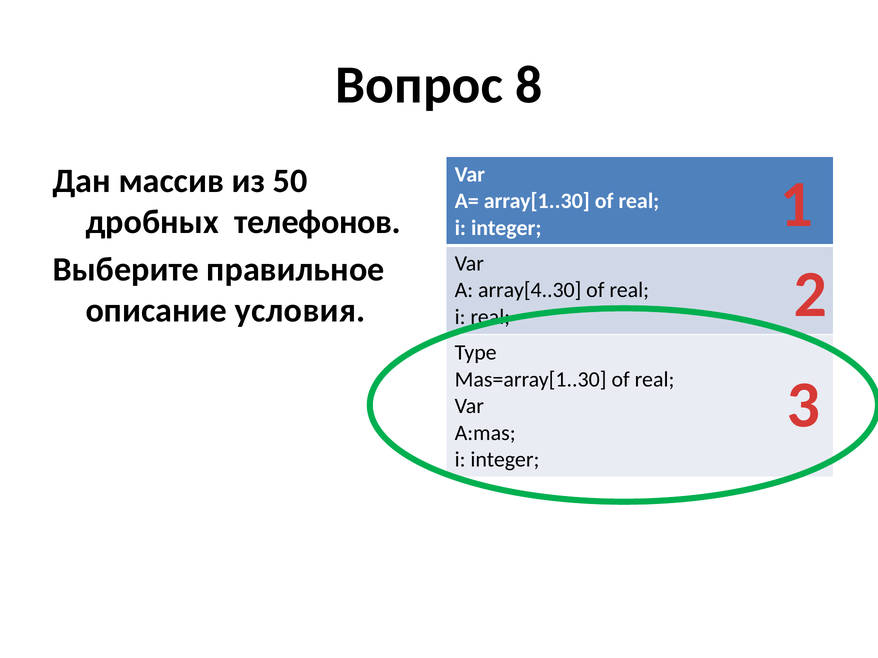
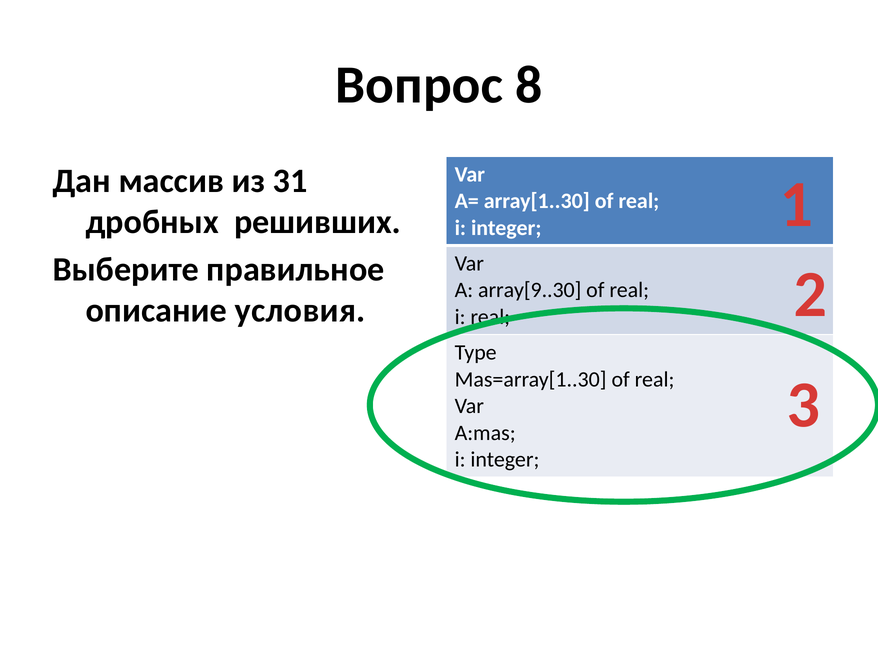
50: 50 -> 31
телефонов: телефонов -> решивших
array[4..30: array[4..30 -> array[9..30
